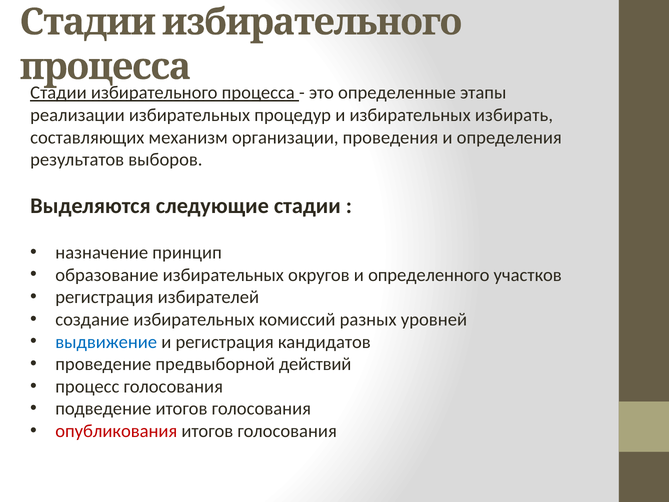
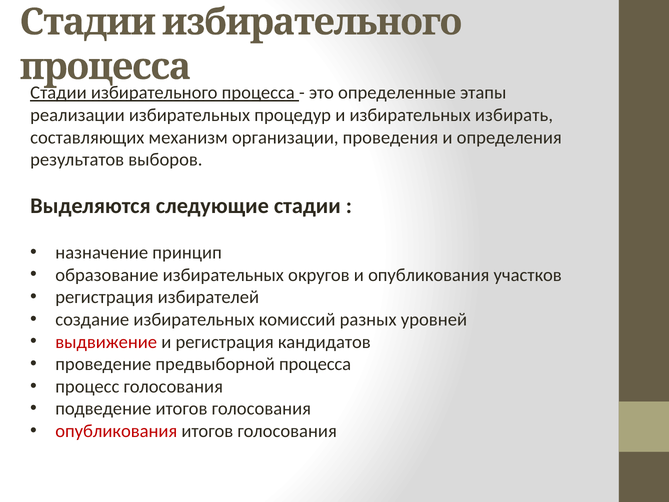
и определенного: определенного -> опубликования
выдвижение colour: blue -> red
предвыборной действий: действий -> процесса
